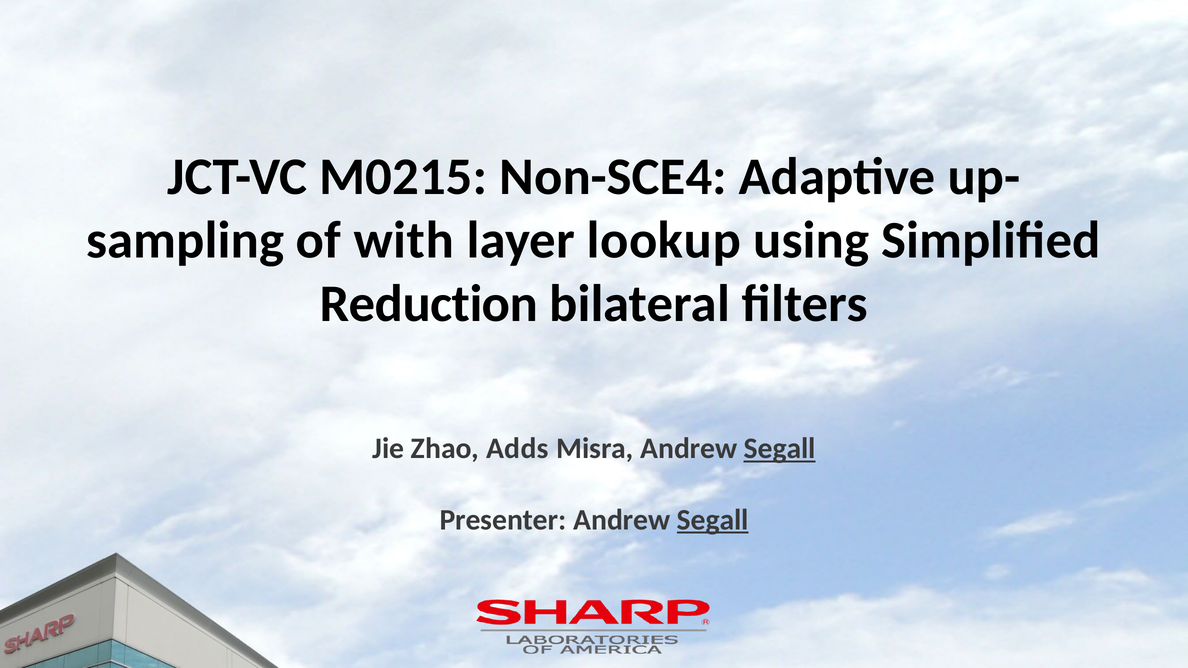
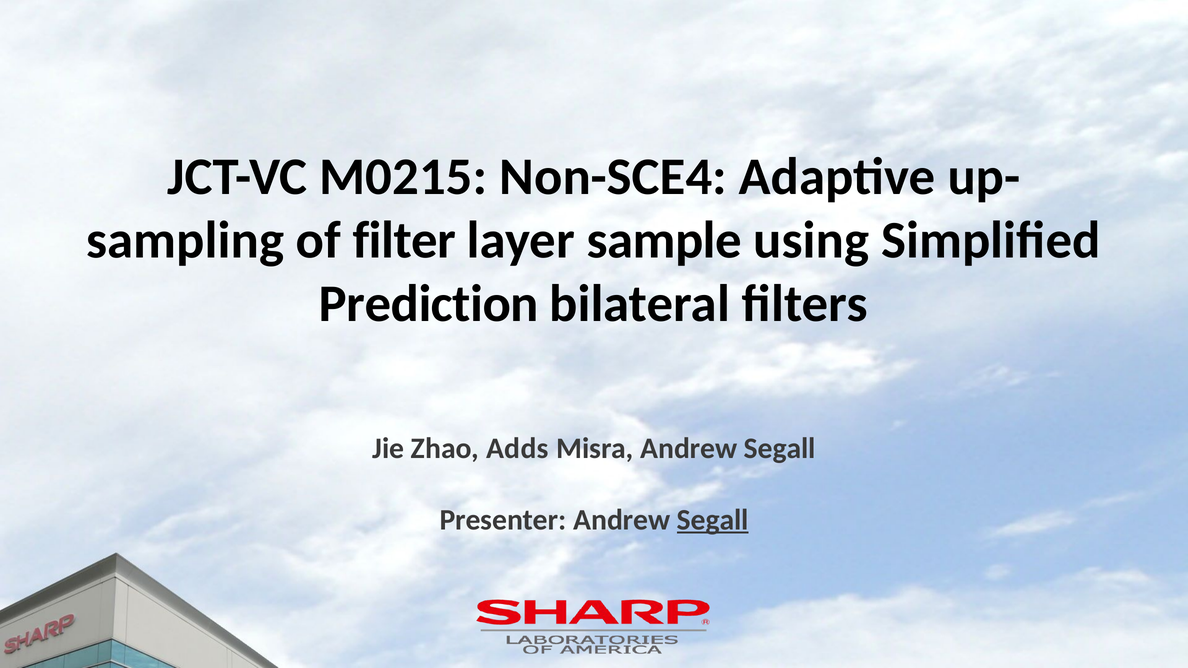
with: with -> filter
lookup: lookup -> sample
Reduction: Reduction -> Prediction
Segall at (780, 449) underline: present -> none
